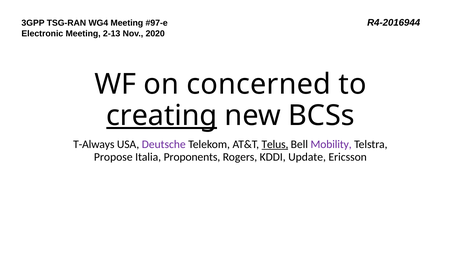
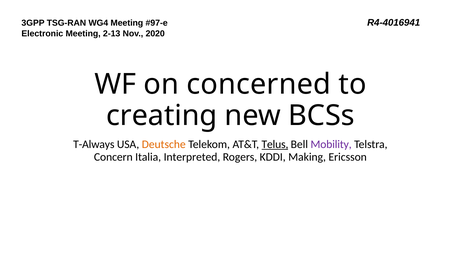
R4-2016944: R4-2016944 -> R4-4016941
creating underline: present -> none
Deutsche colour: purple -> orange
Propose: Propose -> Concern
Proponents: Proponents -> Interpreted
Update: Update -> Making
